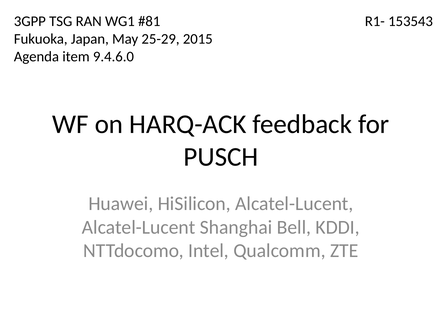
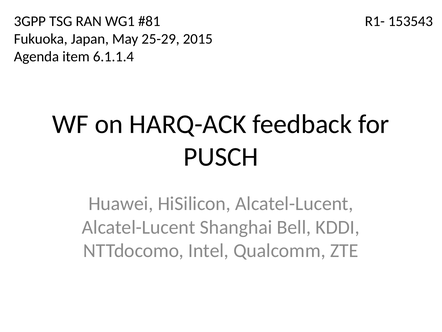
9.4.6.0: 9.4.6.0 -> 6.1.1.4
